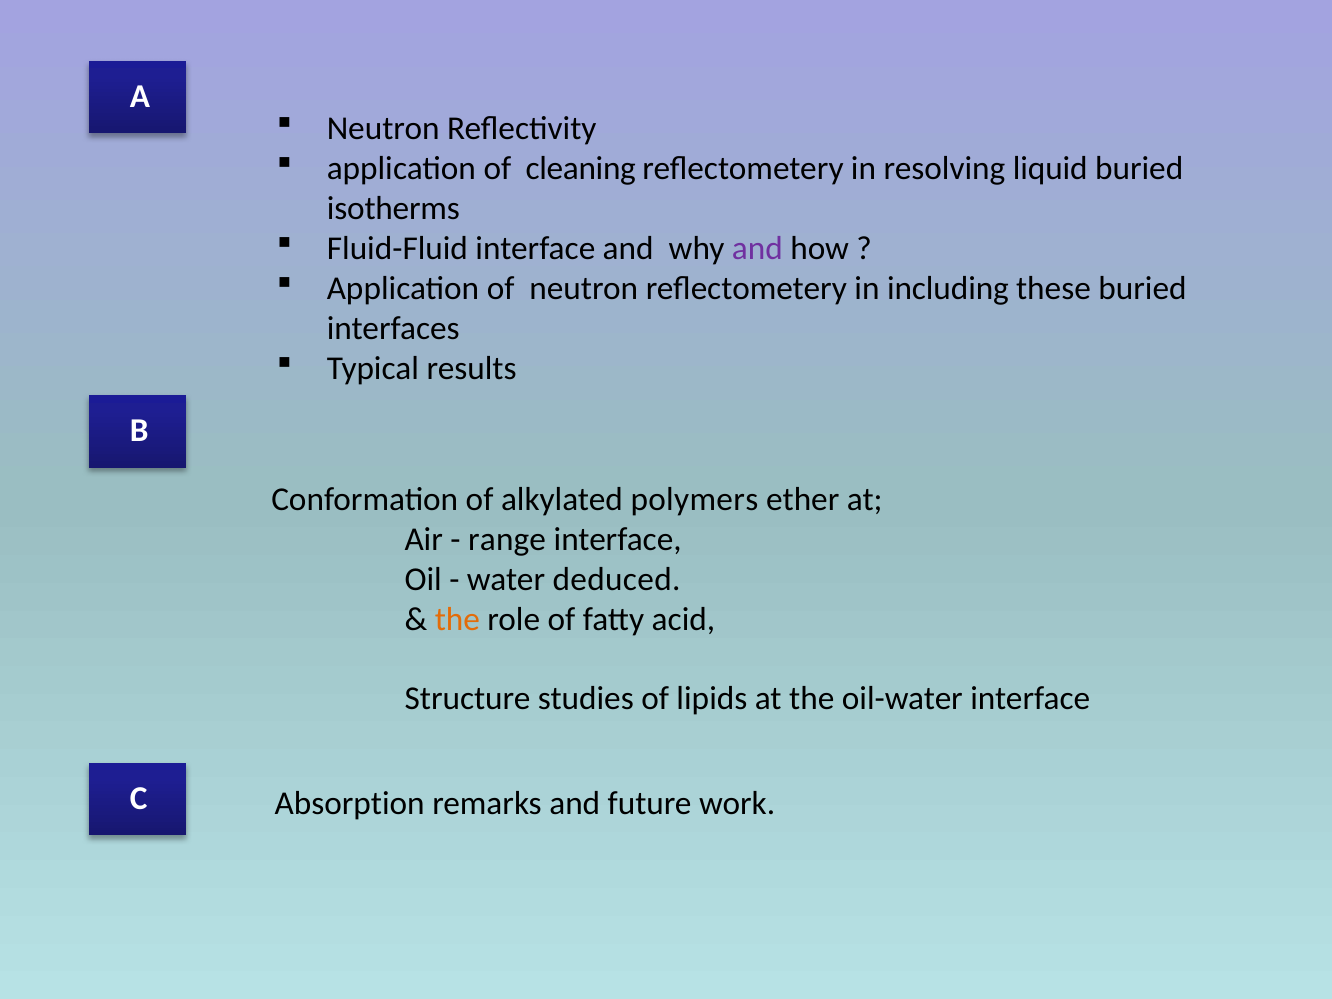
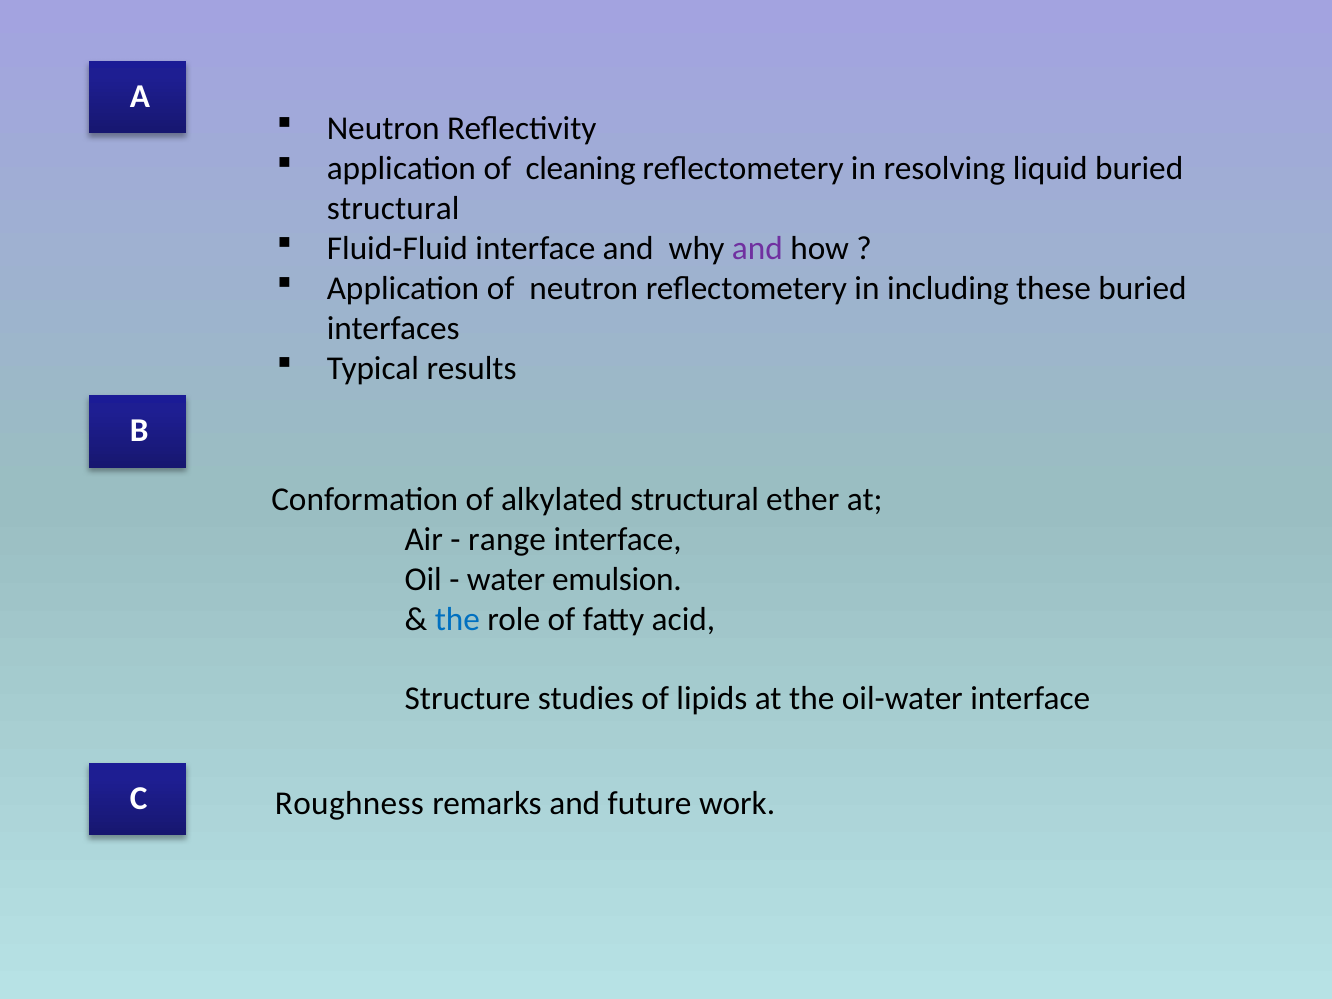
isotherms at (393, 209): isotherms -> structural
alkylated polymers: polymers -> structural
deduced: deduced -> emulsion
the at (457, 619) colour: orange -> blue
Absorption: Absorption -> Roughness
